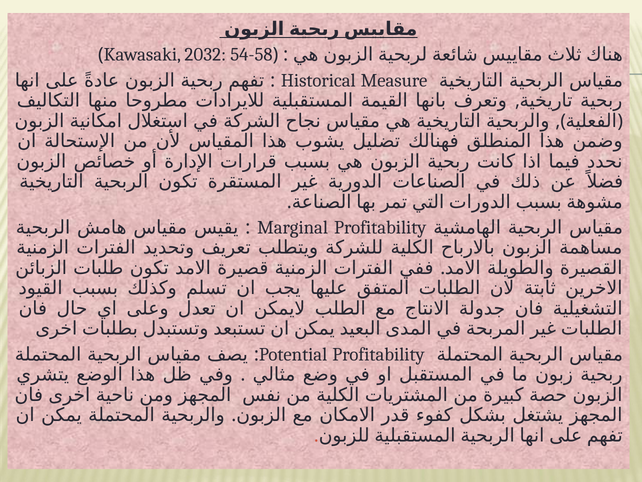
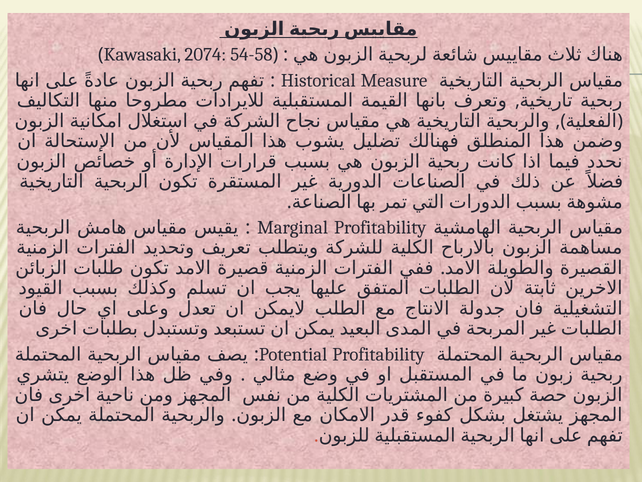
2032: 2032 -> 2074
